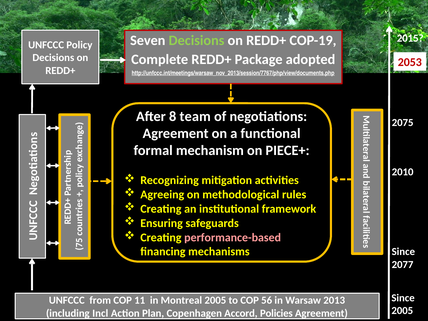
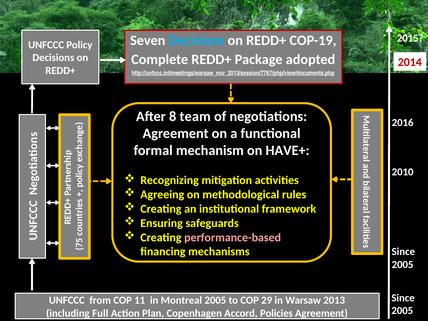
Decisions at (197, 41) colour: light green -> light blue
2053: 2053 -> 2014
2075: 2075 -> 2016
PIECE+: PIECE+ -> HAVE+
2077 at (403, 265): 2077 -> 2005
56: 56 -> 29
Incl: Incl -> Full
